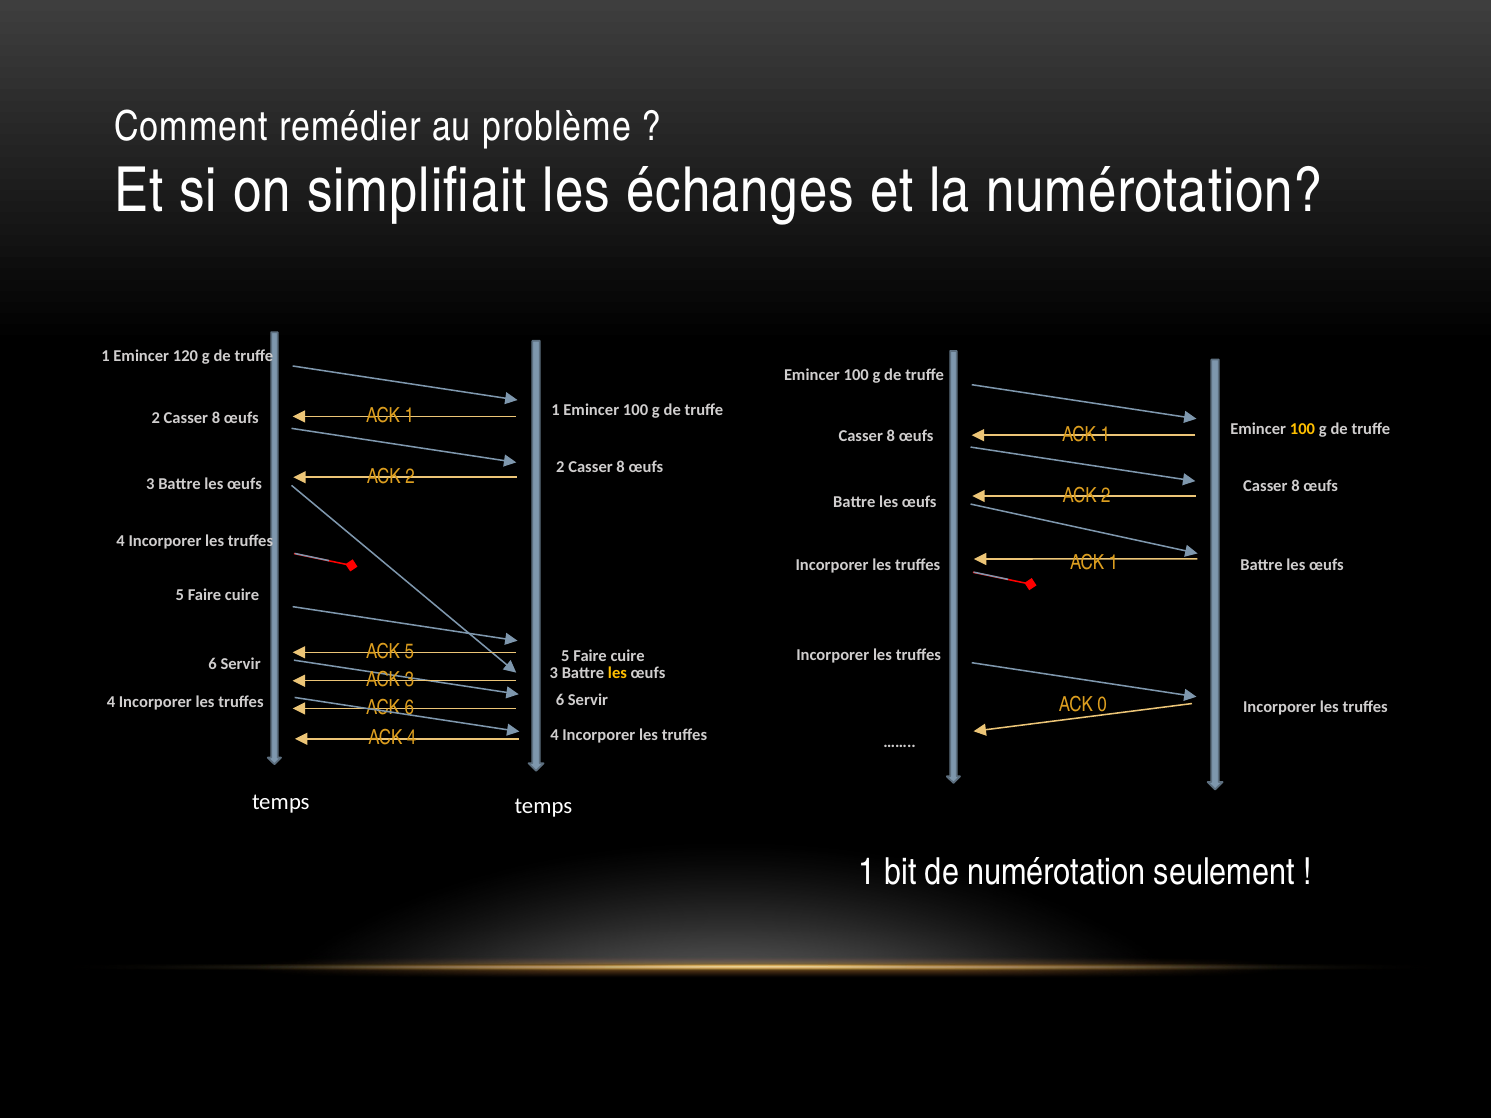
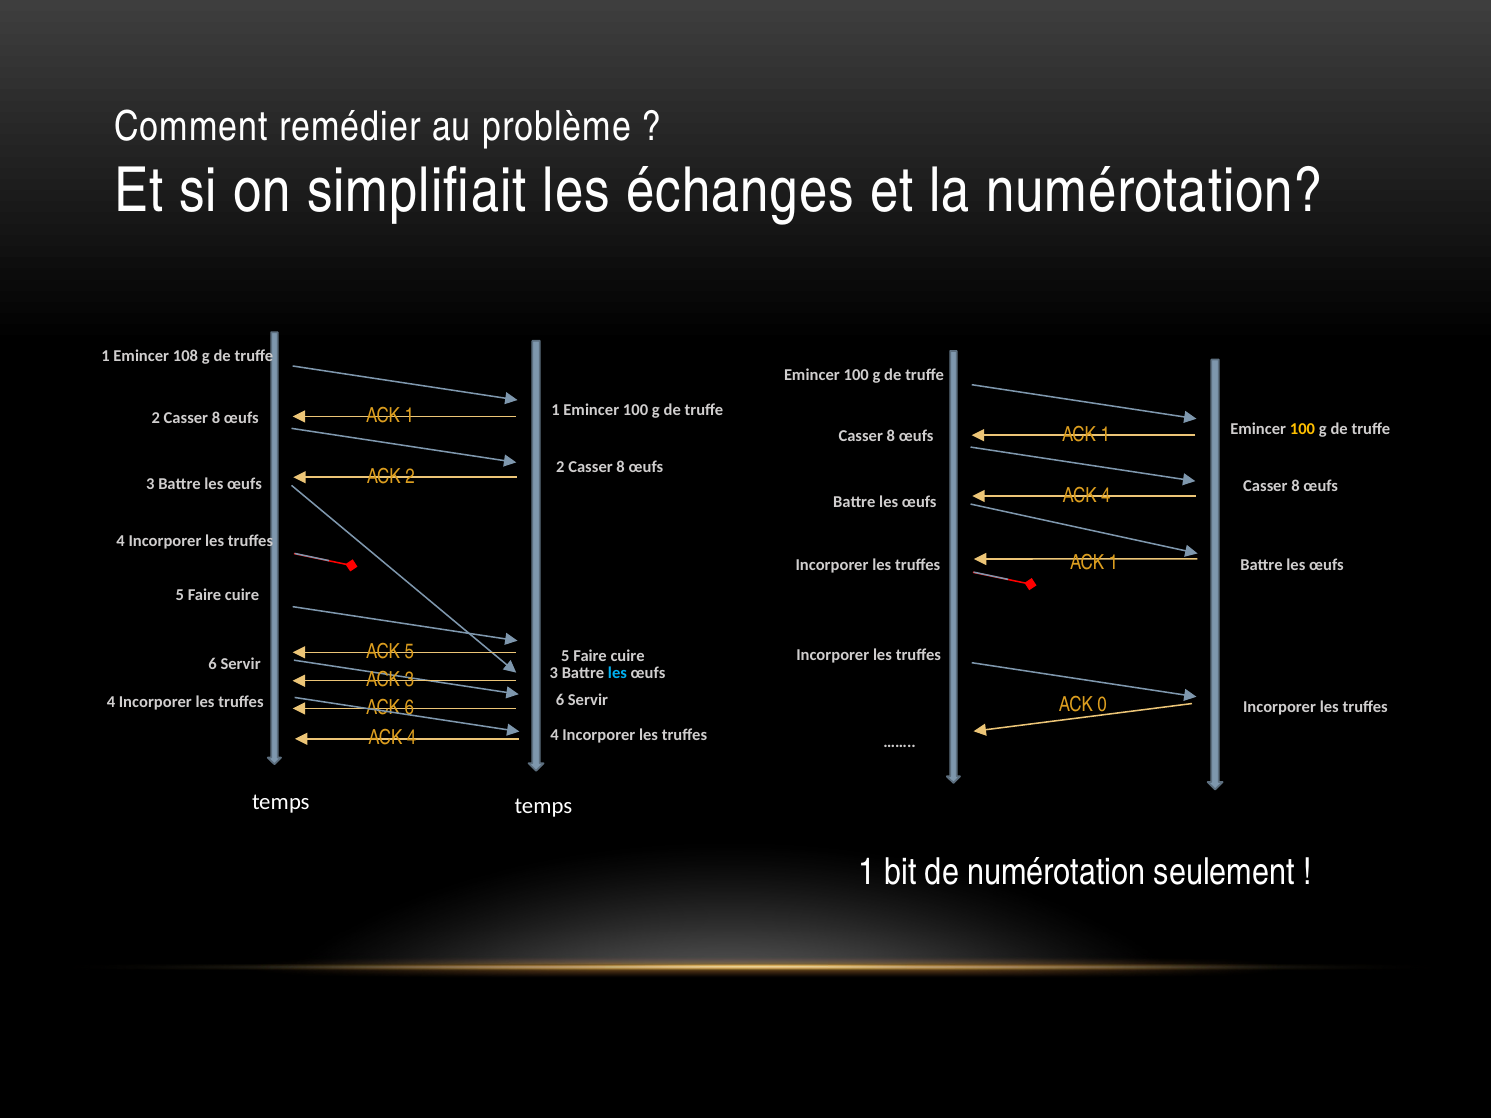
120: 120 -> 108
2 at (1106, 495): 2 -> 4
les at (617, 674) colour: yellow -> light blue
